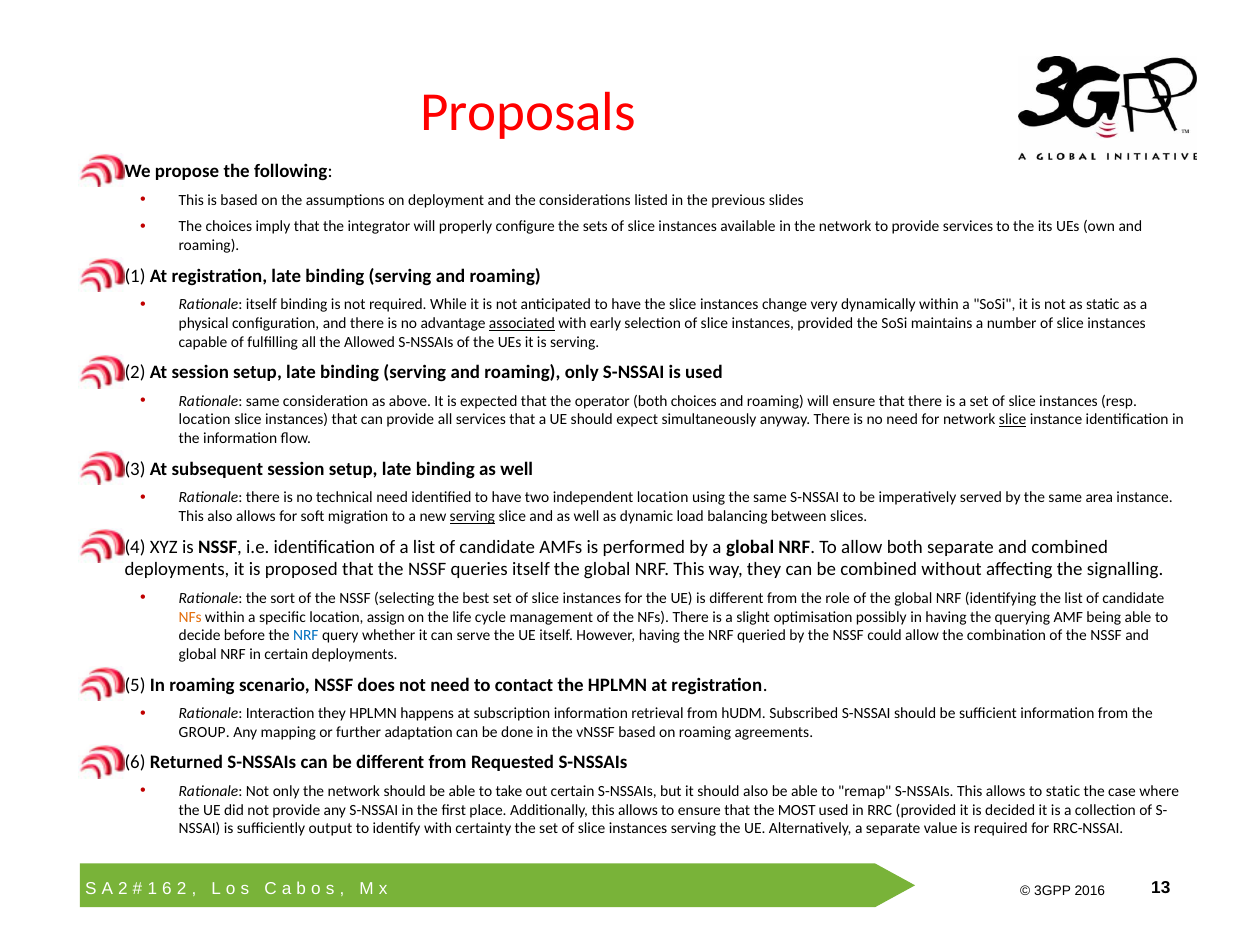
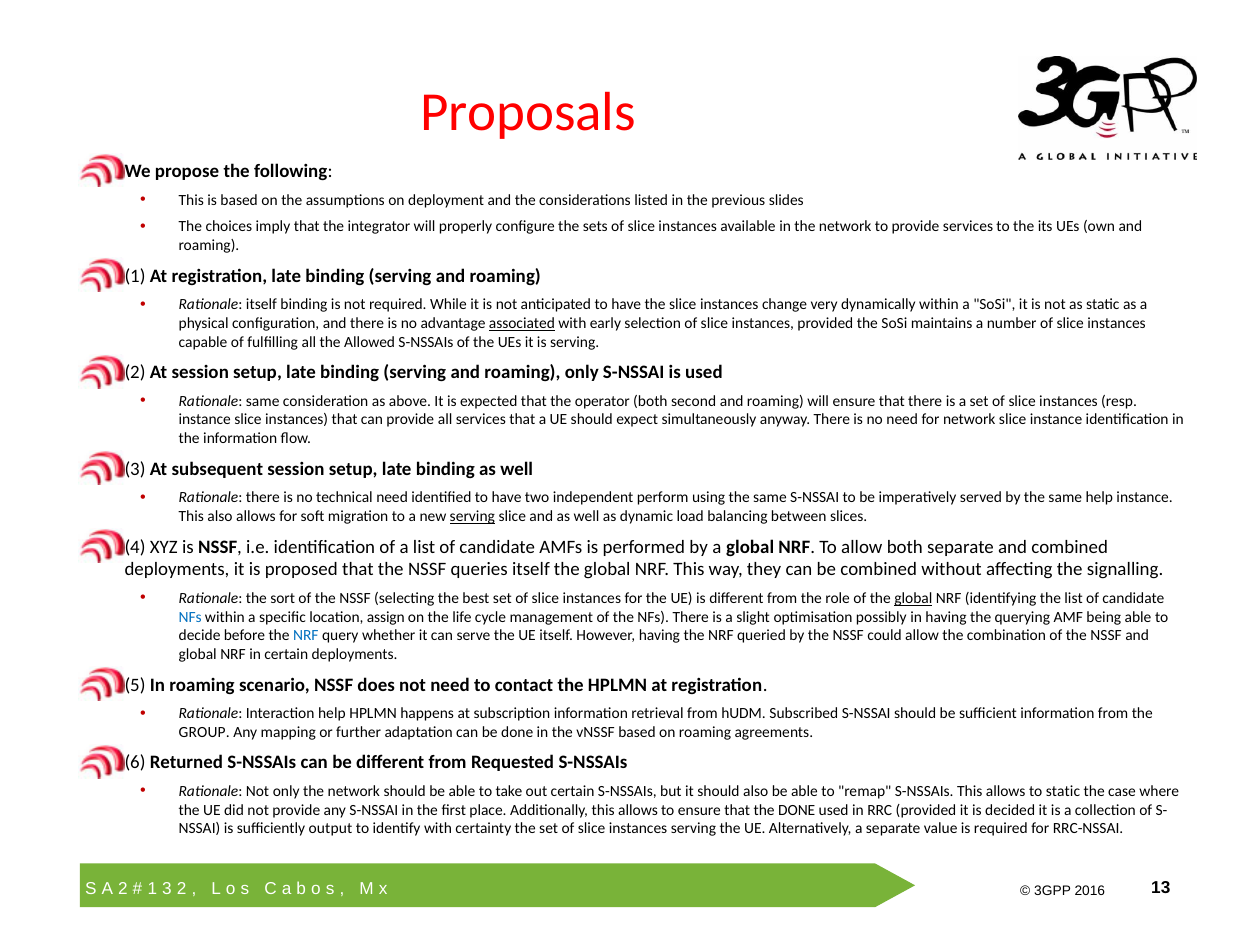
both choices: choices -> second
location at (205, 420): location -> instance
slice at (1013, 420) underline: present -> none
independent location: location -> perform
same area: area -> help
global at (913, 598) underline: none -> present
NFs at (190, 617) colour: orange -> blue
Interaction they: they -> help
the MOST: MOST -> DONE
1 6: 6 -> 3
